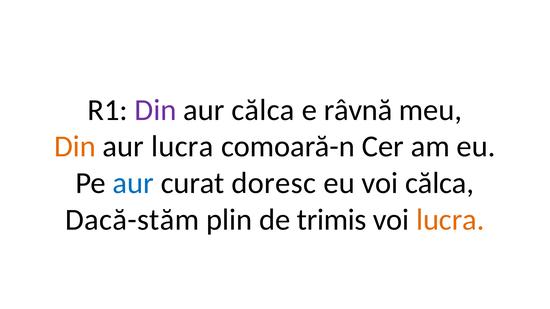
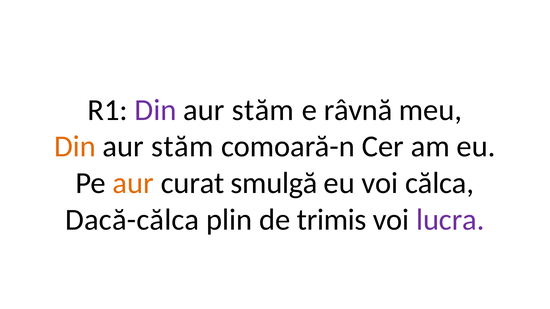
călca at (263, 110): călca -> stăm
lucra at (182, 147): lucra -> stăm
aur at (133, 183) colour: blue -> orange
doresc: doresc -> smulgă
Dacă-stăm: Dacă-stăm -> Dacă-călca
lucra at (450, 220) colour: orange -> purple
